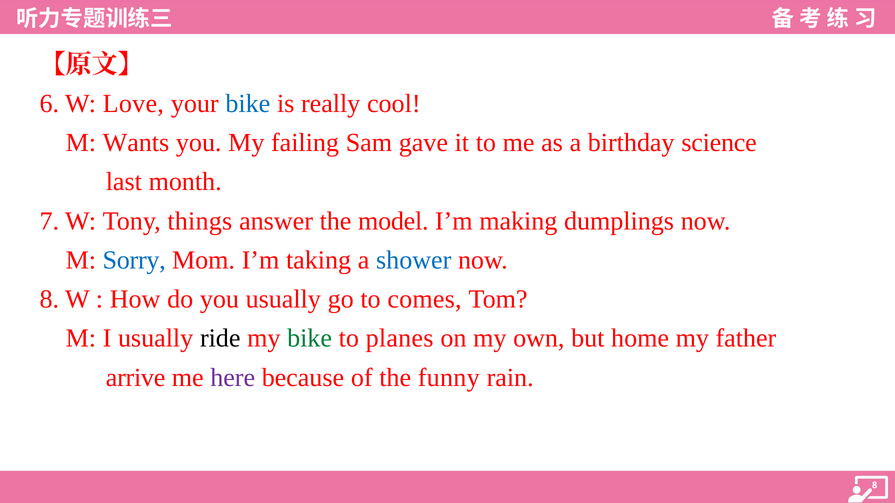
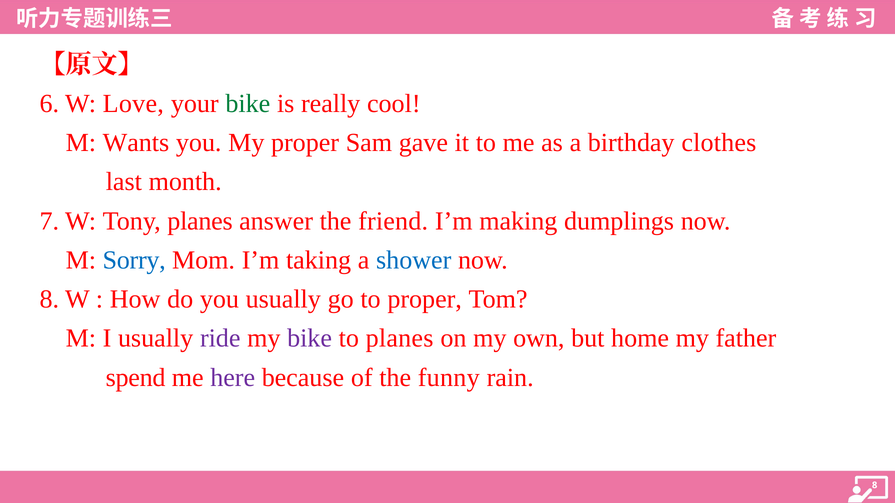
bike at (248, 104) colour: blue -> green
My failing: failing -> proper
science: science -> clothes
Tony things: things -> planes
model: model -> friend
to comes: comes -> proper
ride colour: black -> purple
bike at (310, 339) colour: green -> purple
arrive: arrive -> spend
